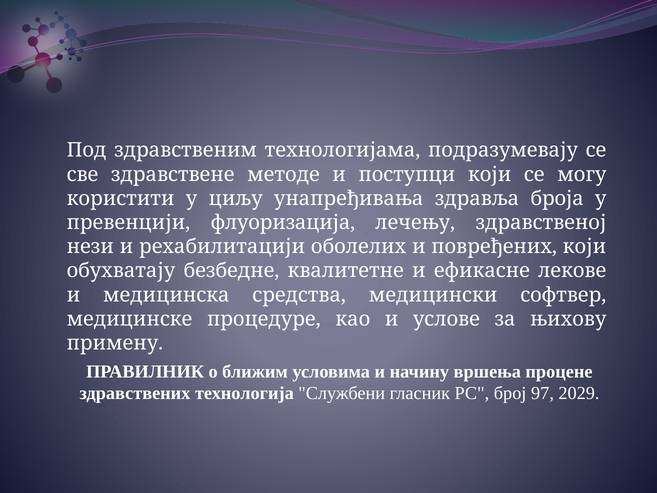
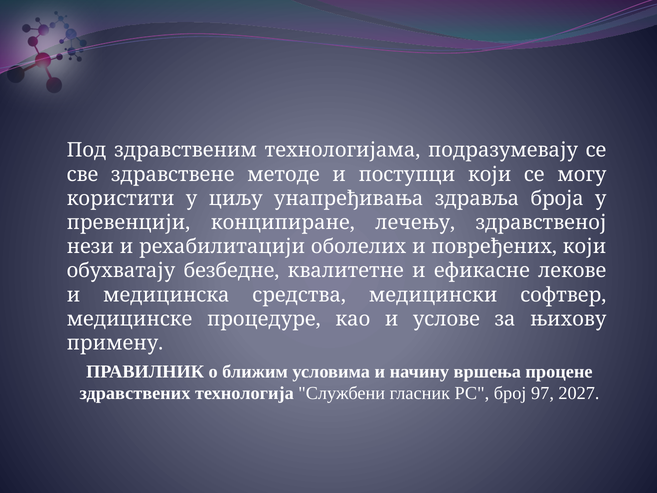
флуоризација: флуоризација -> конципиране
2029: 2029 -> 2027
